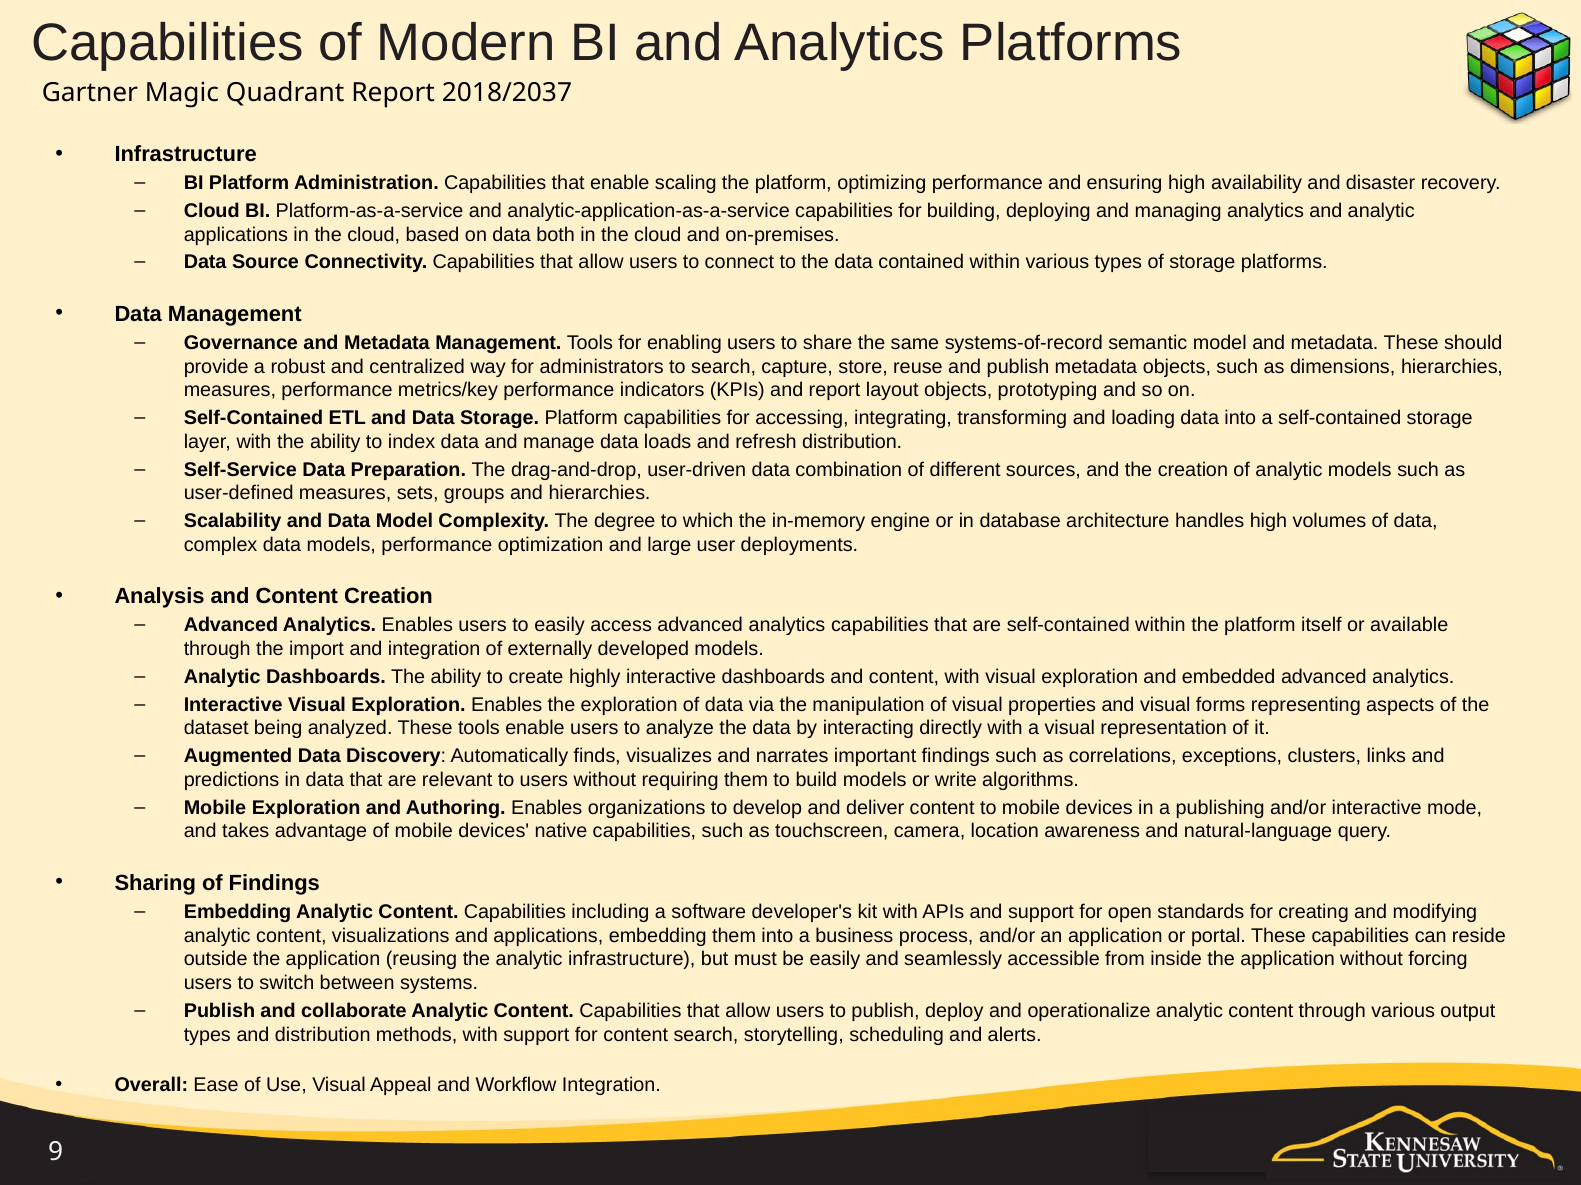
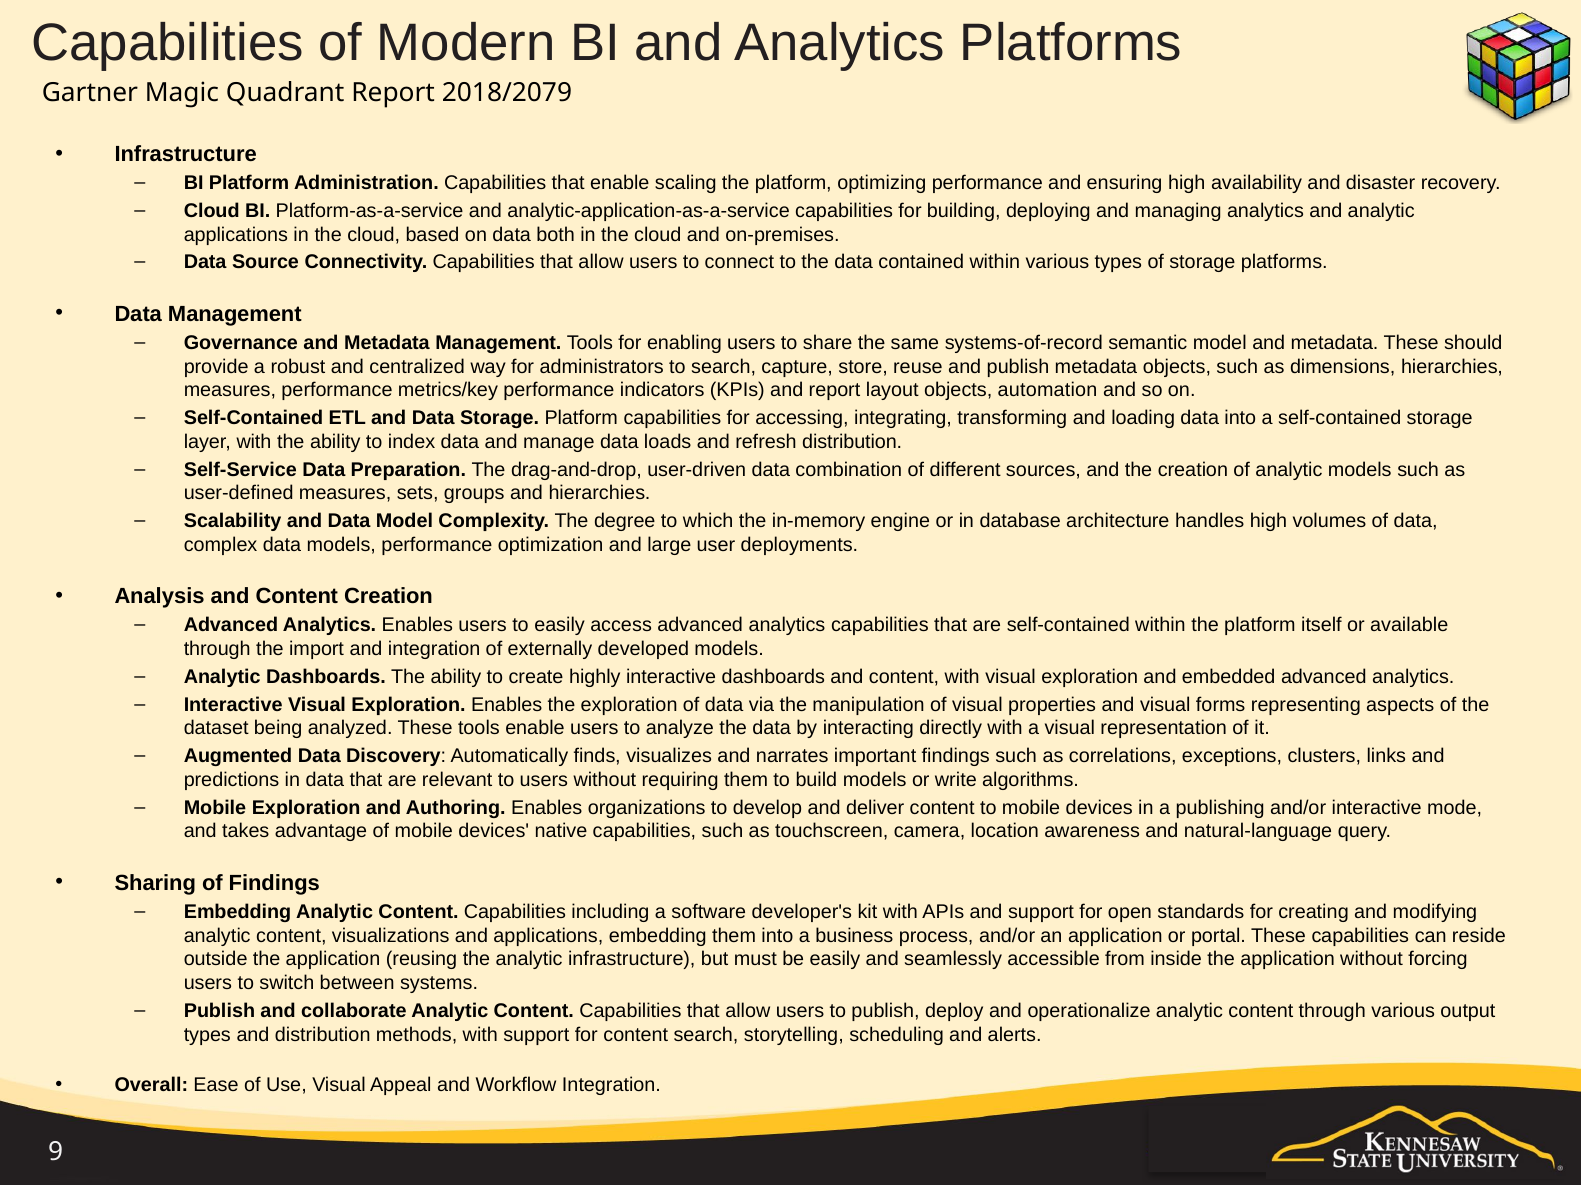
2018/2037: 2018/2037 -> 2018/2079
prototyping: prototyping -> automation
